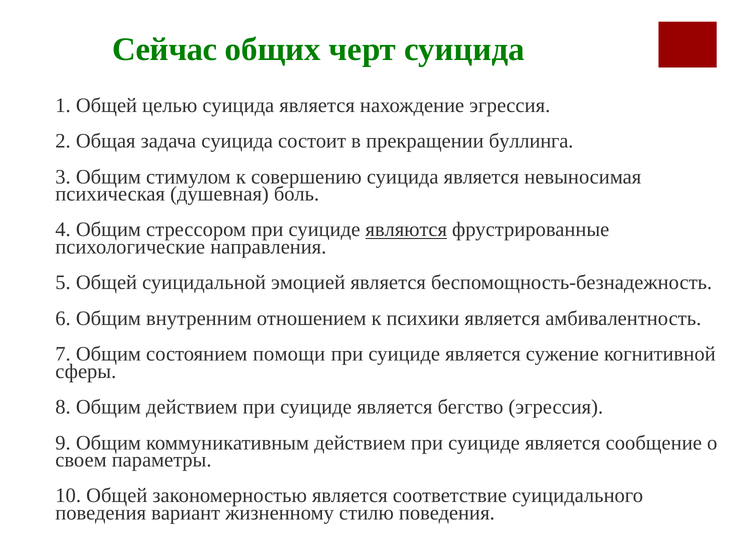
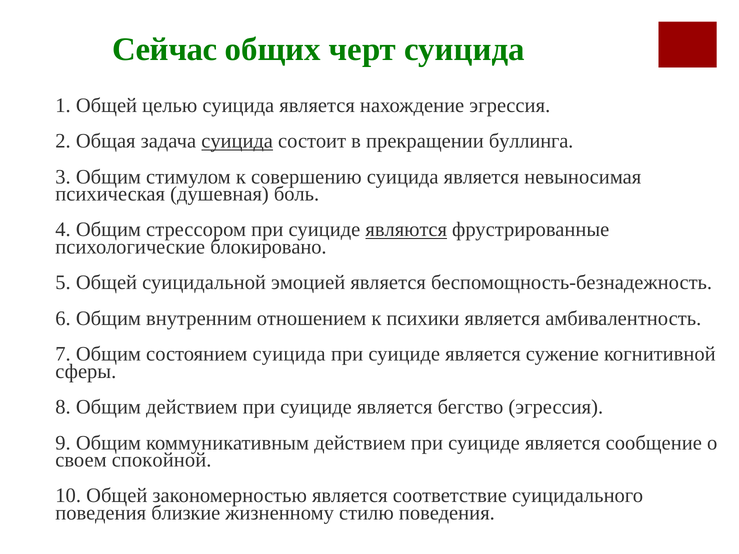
суицида at (237, 141) underline: none -> present
направления: направления -> блокировано
состоянием помощи: помощи -> суицида
параметры: параметры -> спокойной
вариант: вариант -> близкие
